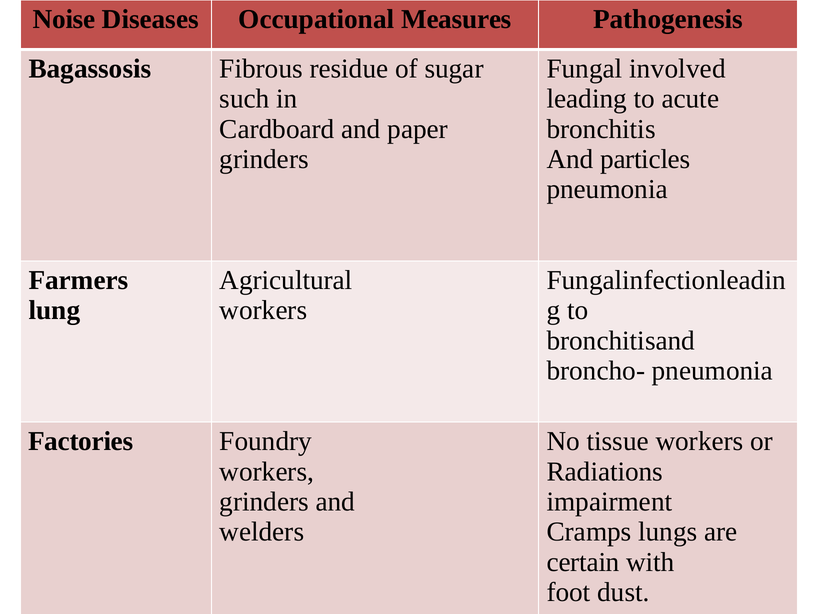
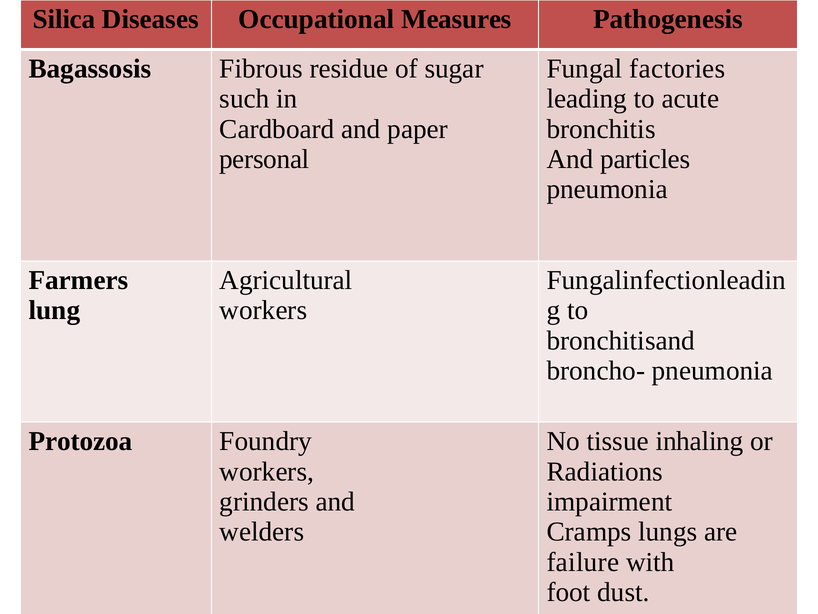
Noise: Noise -> Silica
involved: involved -> factories
grinders at (264, 159): grinders -> personal
Factories: Factories -> Protozoa
tissue workers: workers -> inhaling
certain: certain -> failure
